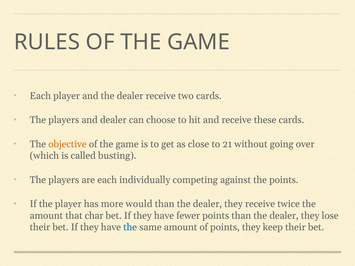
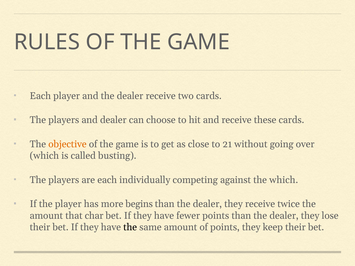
the points: points -> which
would: would -> begins
the at (130, 227) colour: blue -> black
